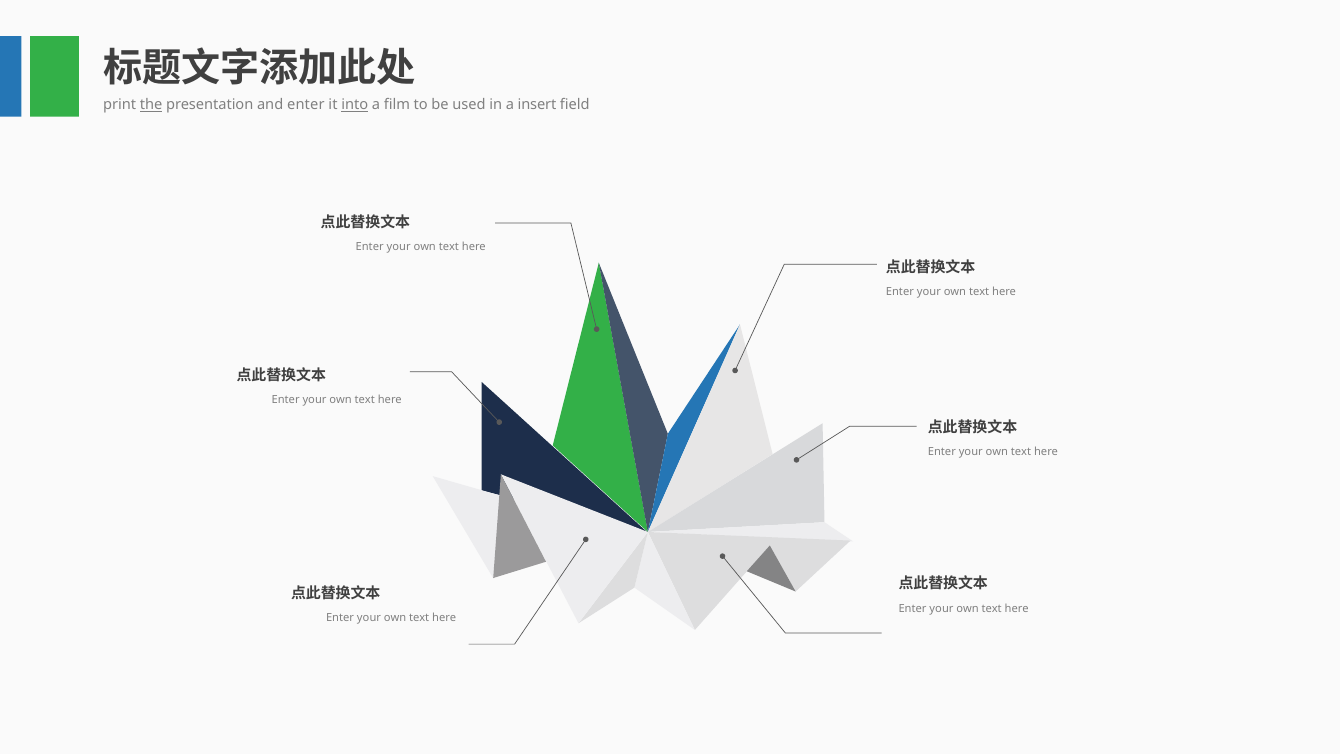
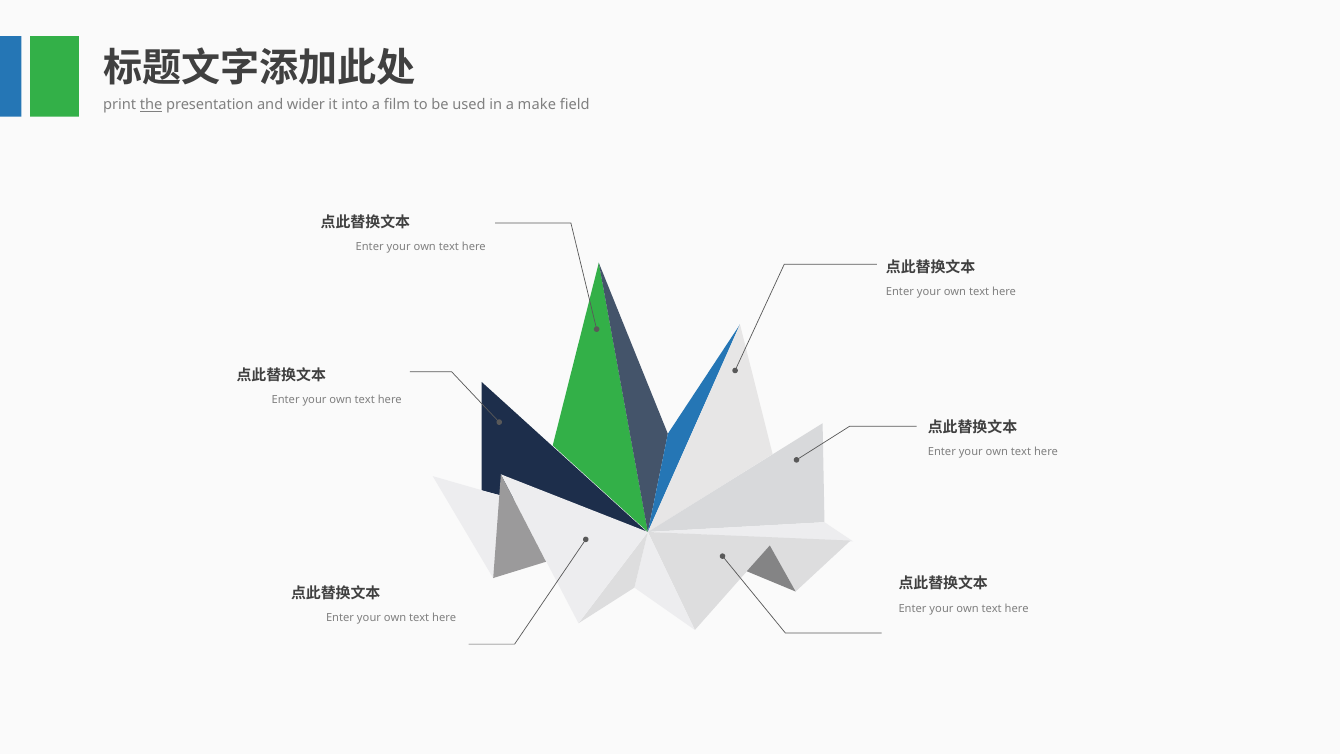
and enter: enter -> wider
into underline: present -> none
insert: insert -> make
